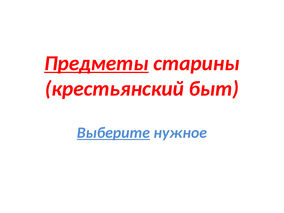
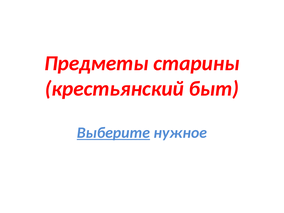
Предметы underline: present -> none
